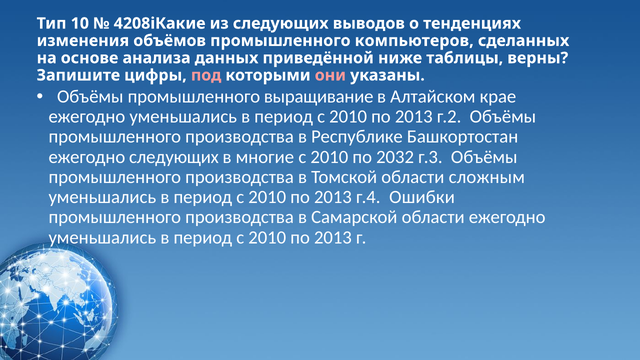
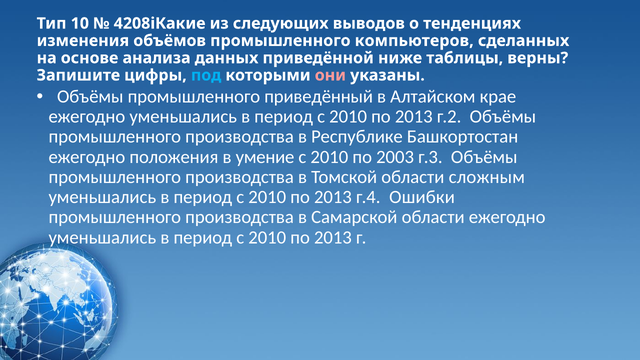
под colour: pink -> light blue
выращивание: выращивание -> приведённый
ежегодно следующих: следующих -> положения
многие: многие -> умение
2032: 2032 -> 2003
